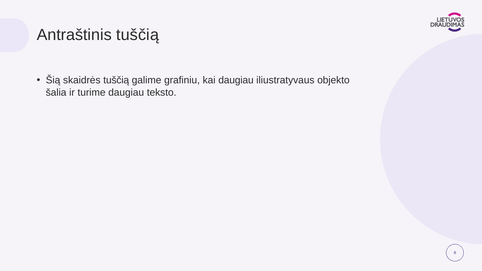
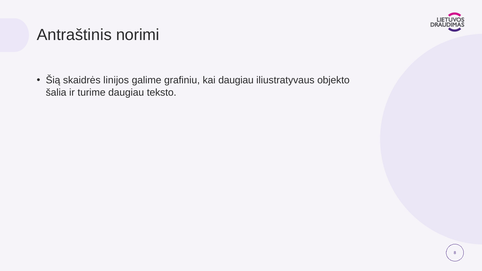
Antraštinis tuščią: tuščią -> norimi
skaidrės tuščią: tuščią -> linijos
